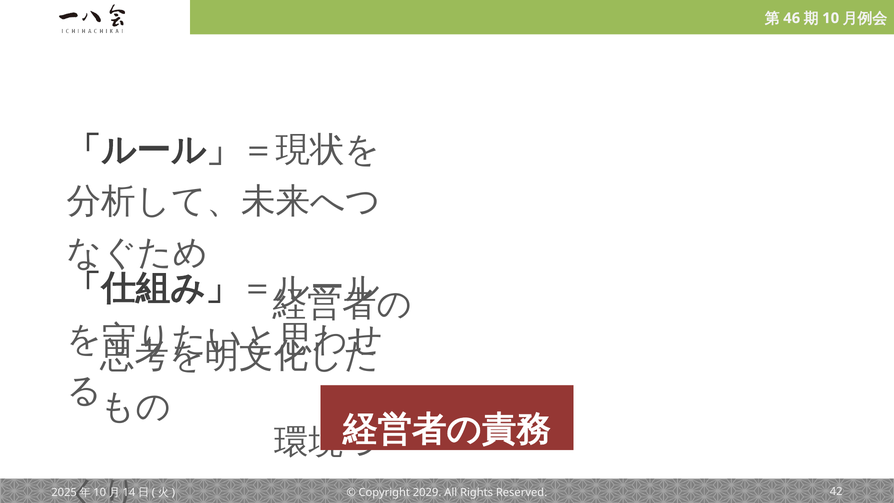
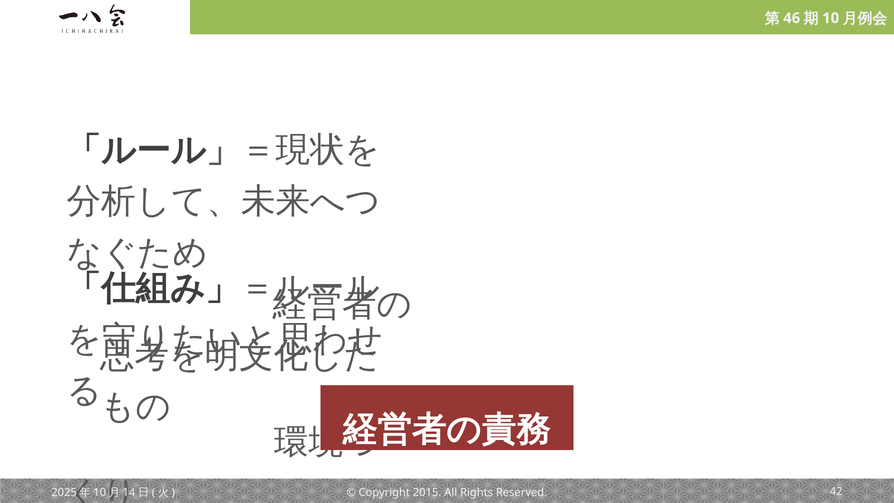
2029: 2029 -> 2015
